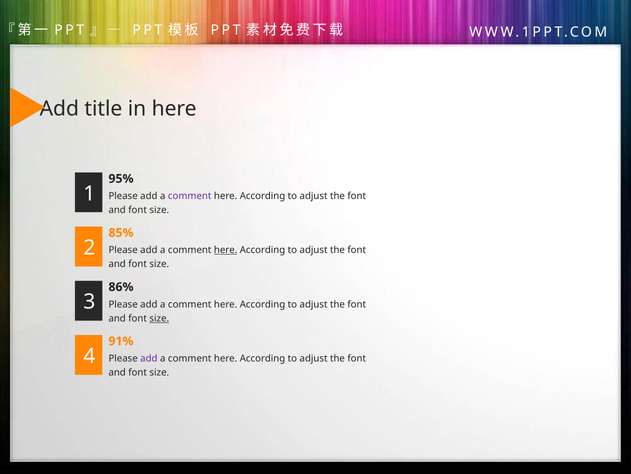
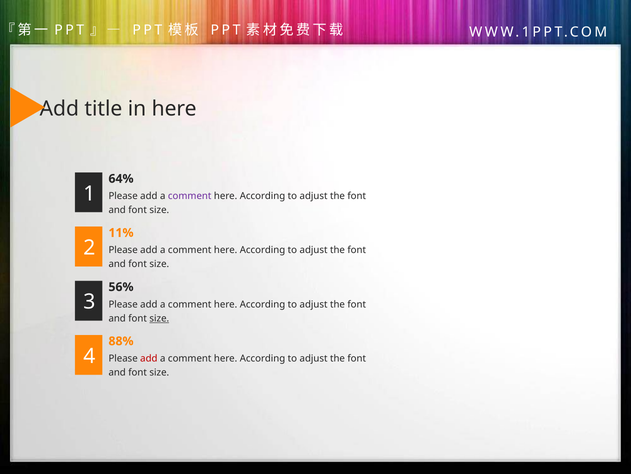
95%: 95% -> 64%
85%: 85% -> 11%
here at (226, 250) underline: present -> none
86%: 86% -> 56%
91%: 91% -> 88%
add at (149, 358) colour: purple -> red
